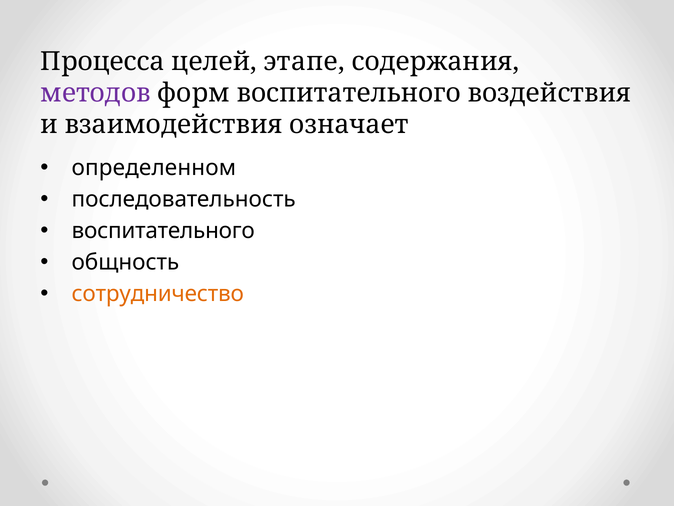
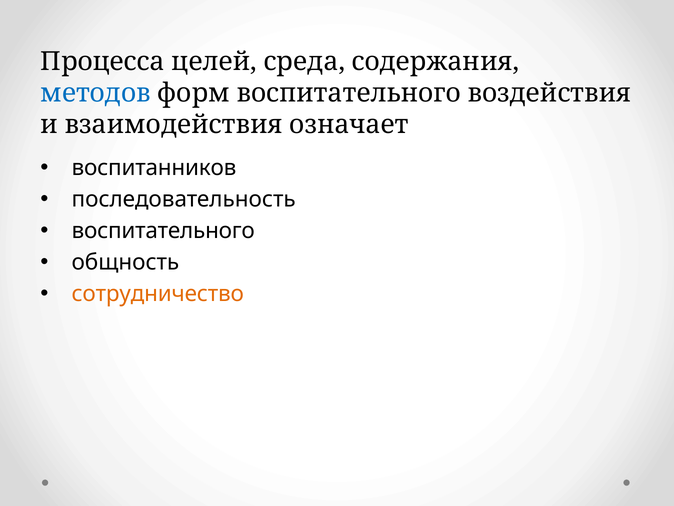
этапе: этапе -> среда
методов colour: purple -> blue
определенном: определенном -> воспитанников
